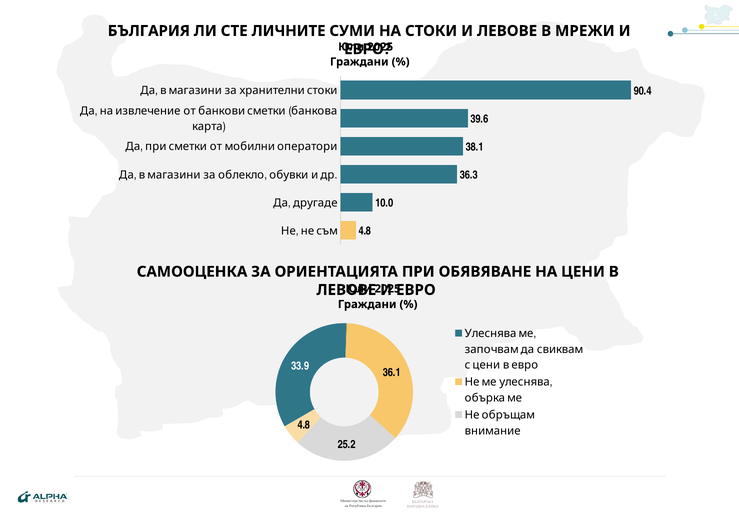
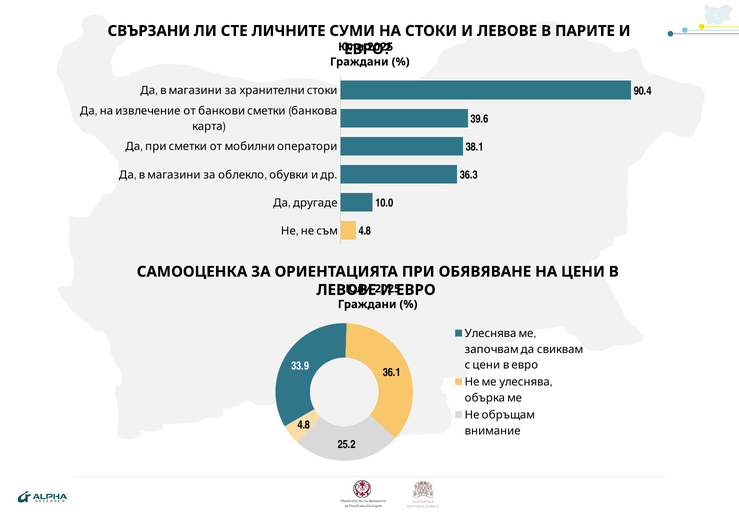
БЪЛГАРИЯ at (149, 31): БЪЛГАРИЯ -> СВЪРЗАНИ
МРЕЖИ: МРЕЖИ -> ПАРИТЕ
